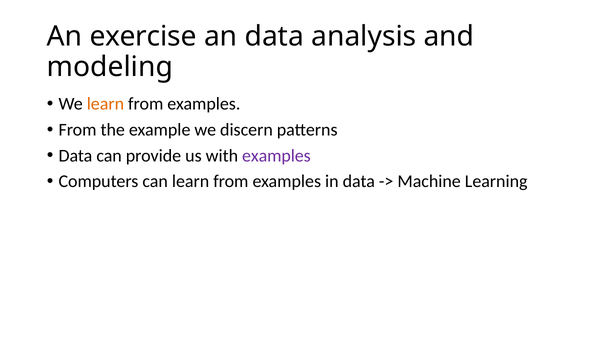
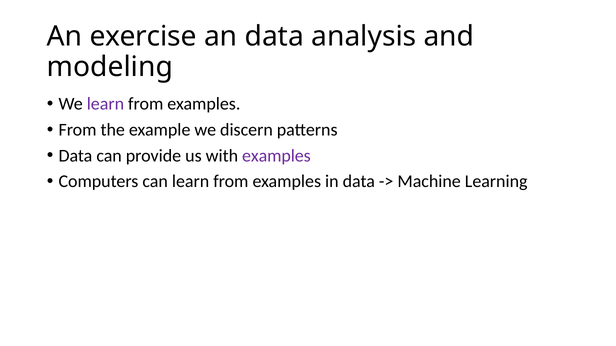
learn at (105, 104) colour: orange -> purple
